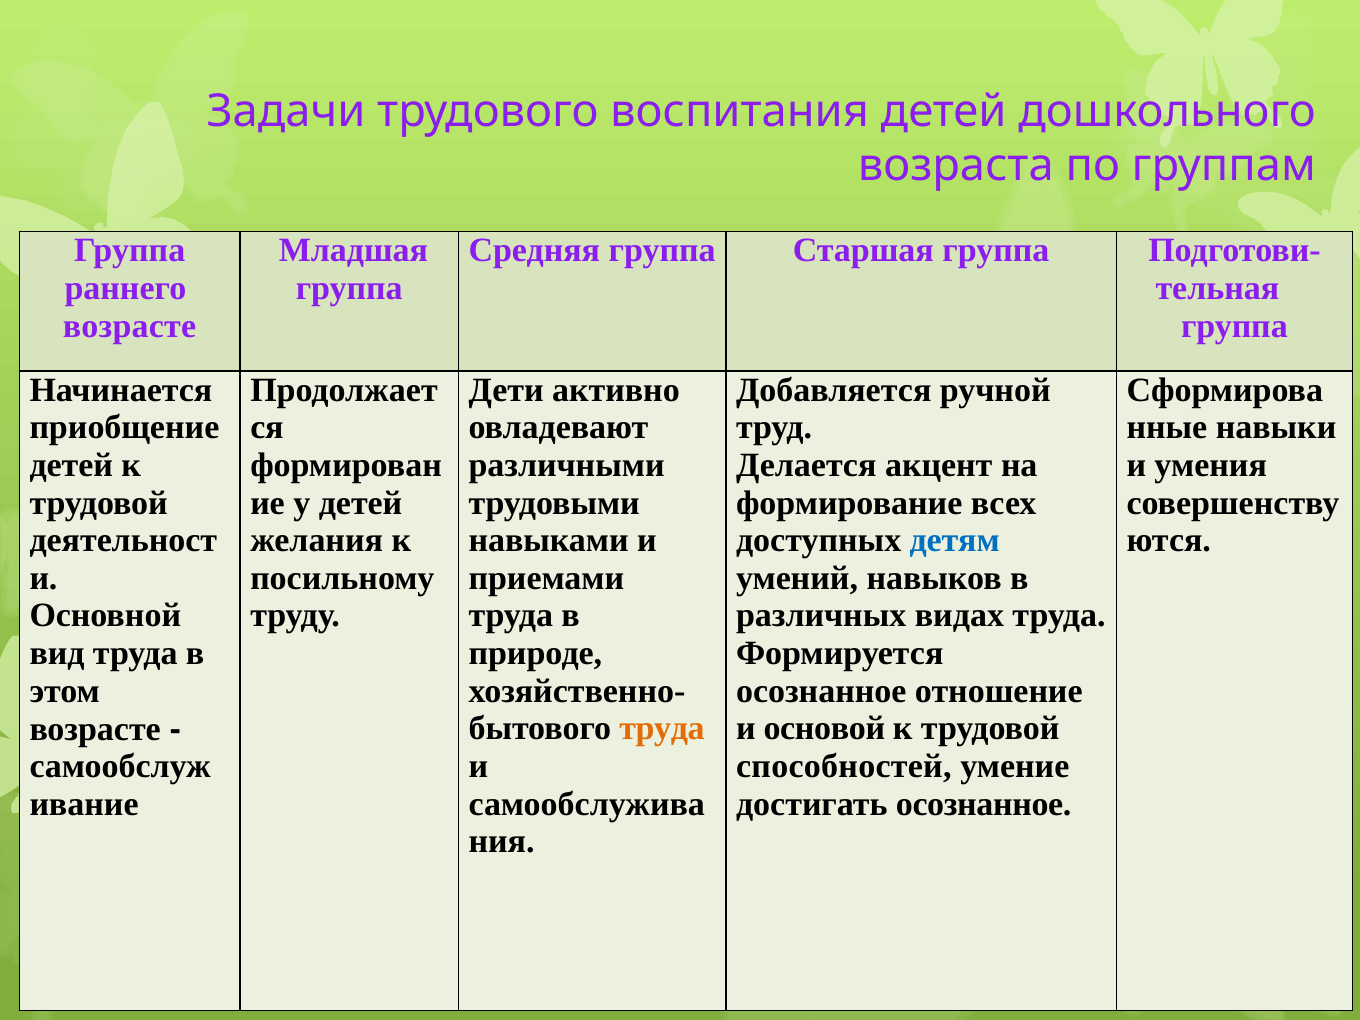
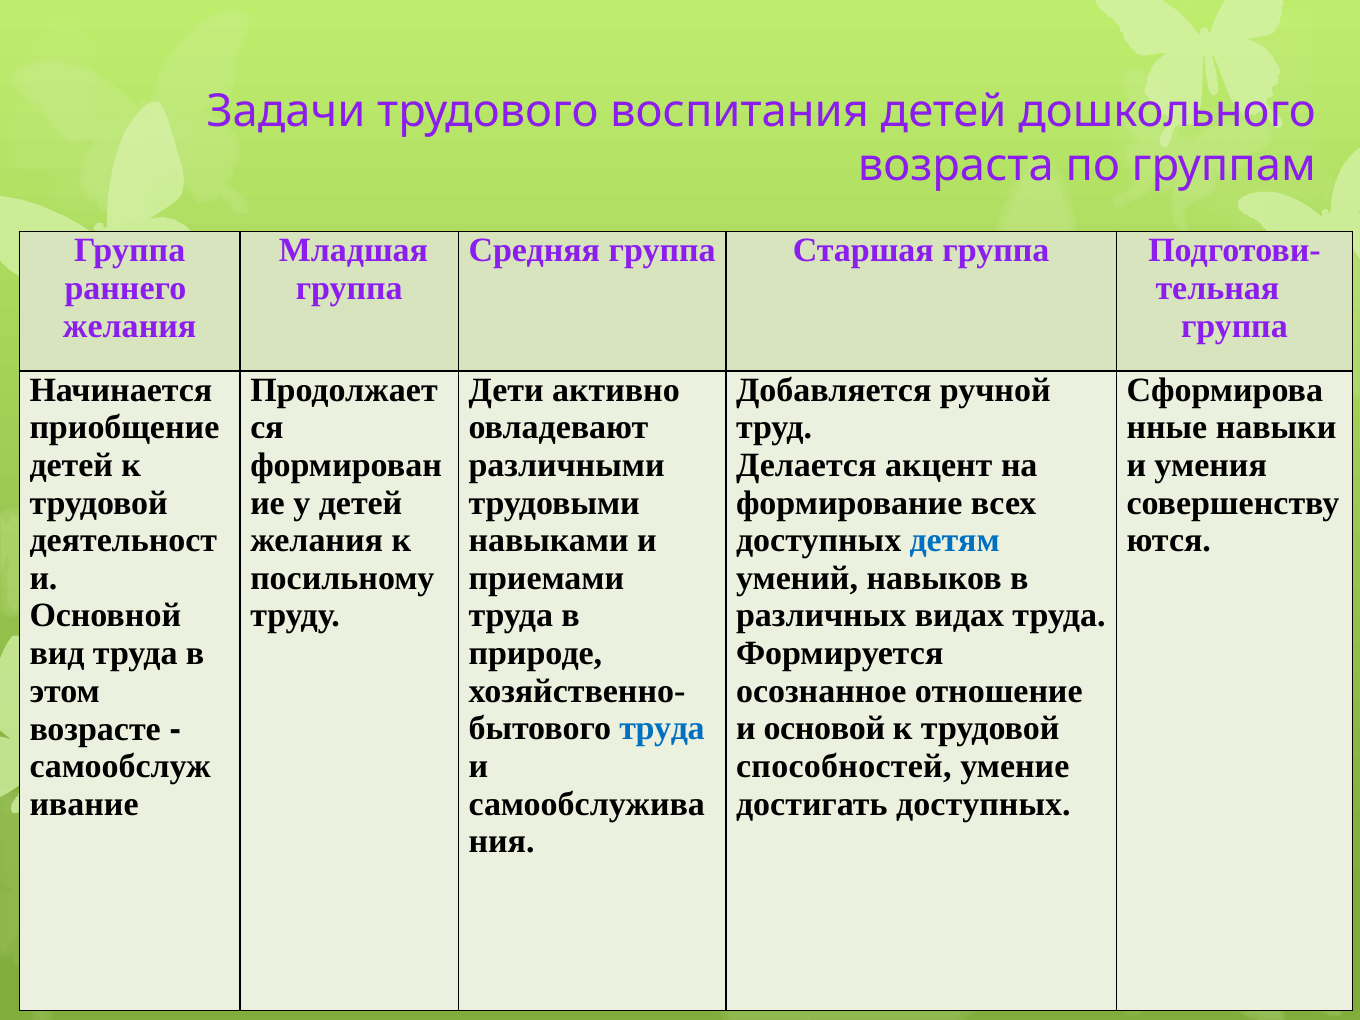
возрасте at (130, 326): возрасте -> желания
труда at (662, 729) colour: orange -> blue
достигать осознанное: осознанное -> доступных
